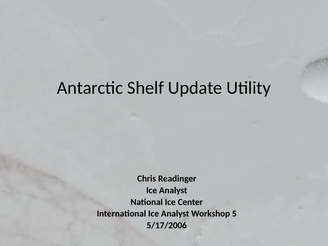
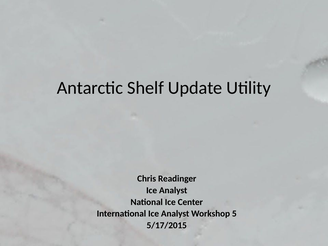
5/17/2006: 5/17/2006 -> 5/17/2015
